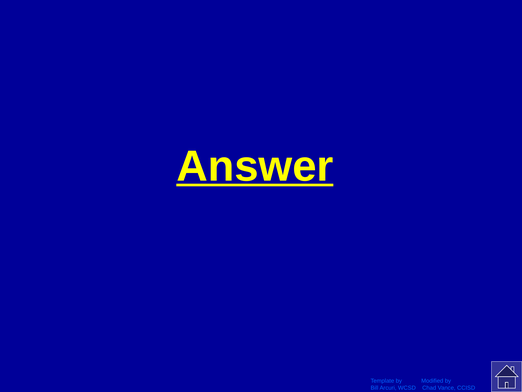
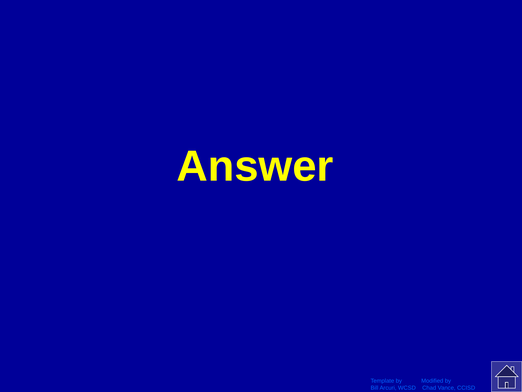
Answer underline: present -> none
